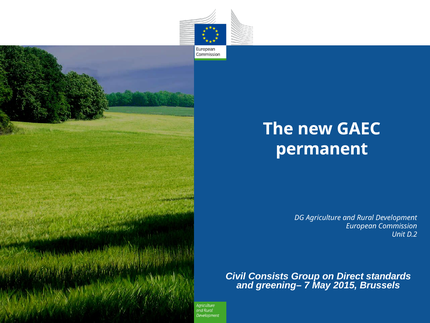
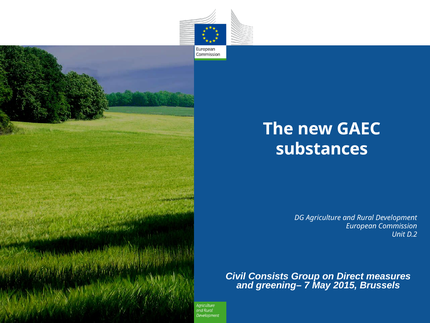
permanent: permanent -> substances
standards: standards -> measures
